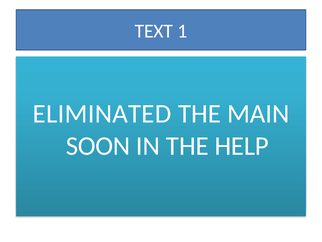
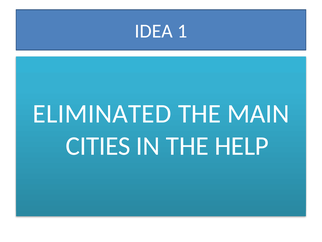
TEXT: TEXT -> IDEA
SOON: SOON -> CITIES
